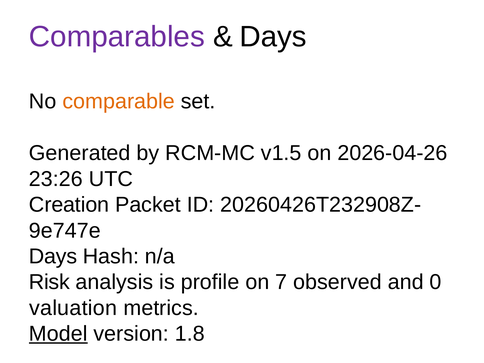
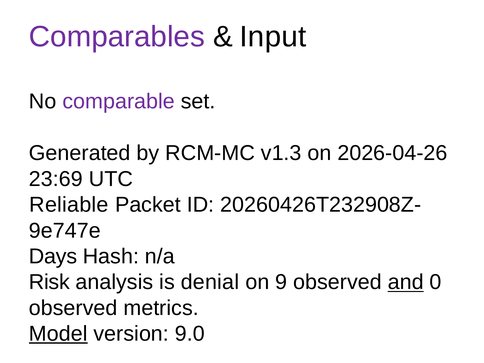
Days at (273, 37): Days -> Input
comparable colour: orange -> purple
v1.5: v1.5 -> v1.3
23:26: 23:26 -> 23:69
Creation: Creation -> Reliable
profile: profile -> denial
7: 7 -> 9
and underline: none -> present
valuation at (73, 308): valuation -> observed
1.8: 1.8 -> 9.0
